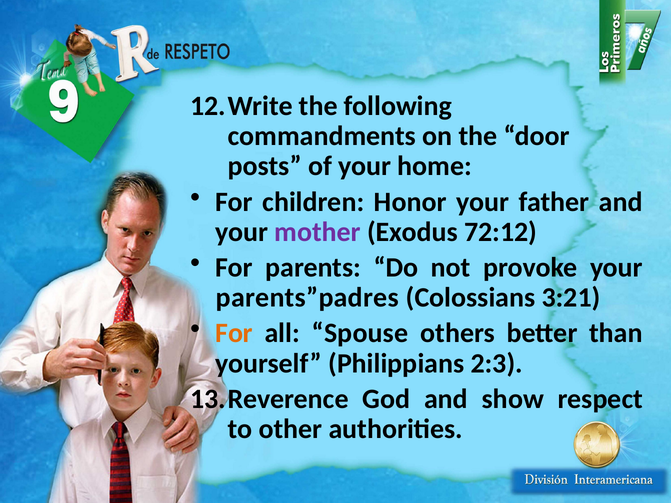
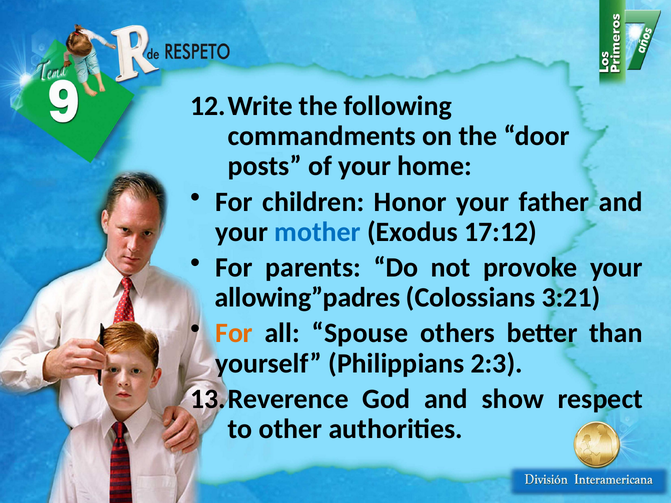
mother colour: purple -> blue
72:12: 72:12 -> 17:12
parents”padres: parents”padres -> allowing”padres
